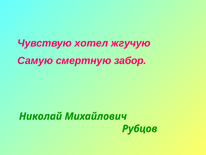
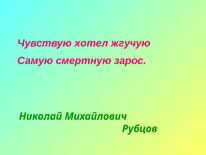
забор: забор -> зарос
